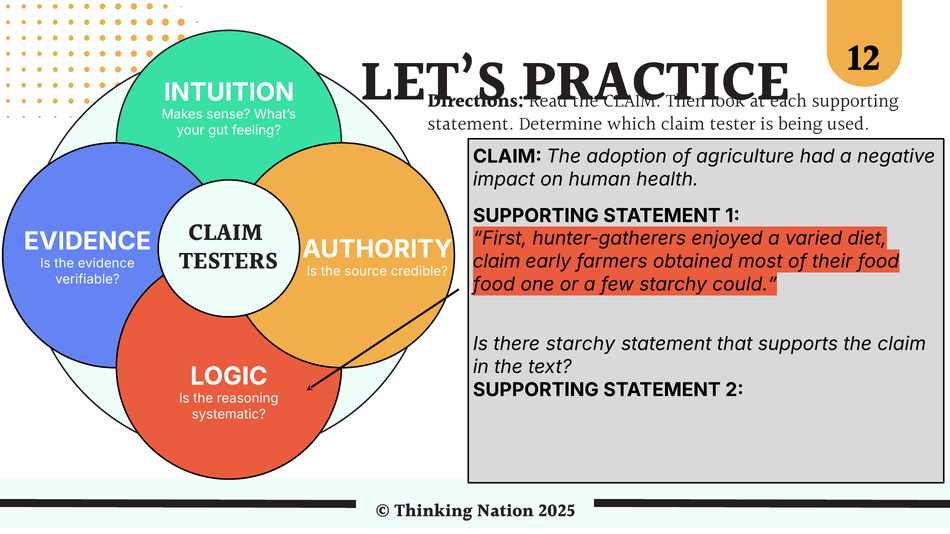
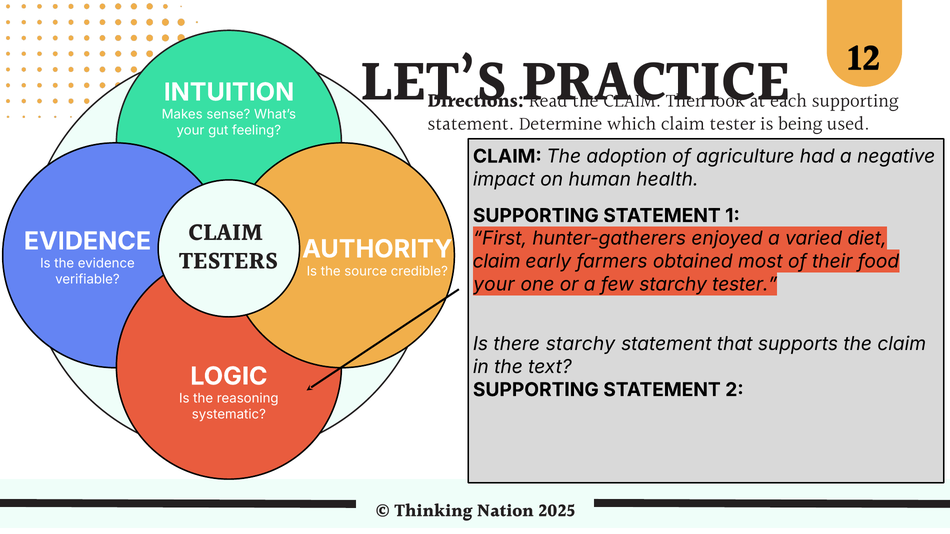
food at (494, 285): food -> your
starchy could: could -> tester
